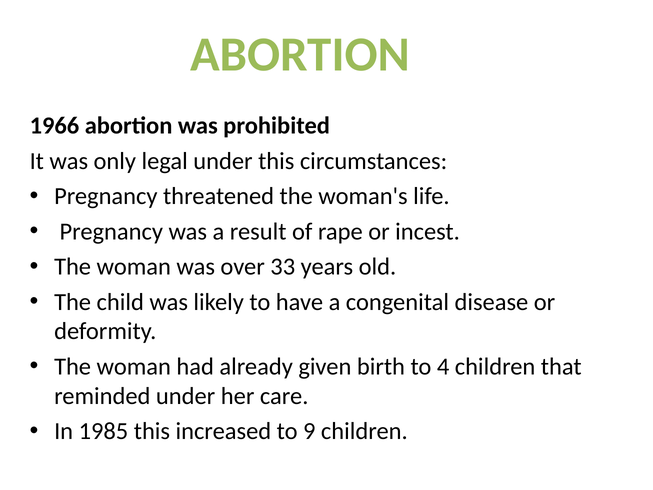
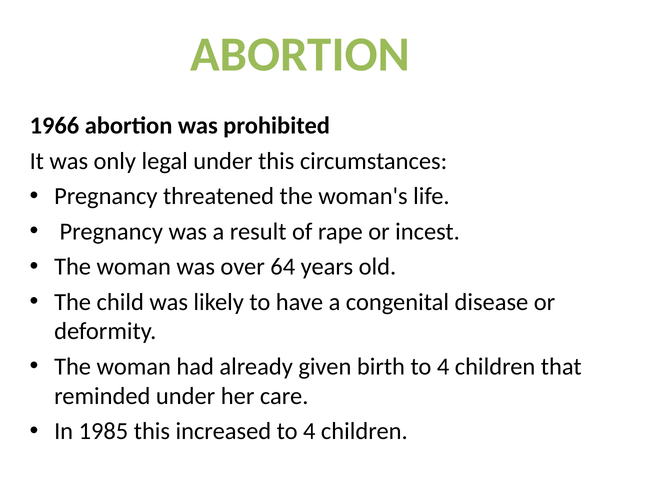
33: 33 -> 64
increased to 9: 9 -> 4
